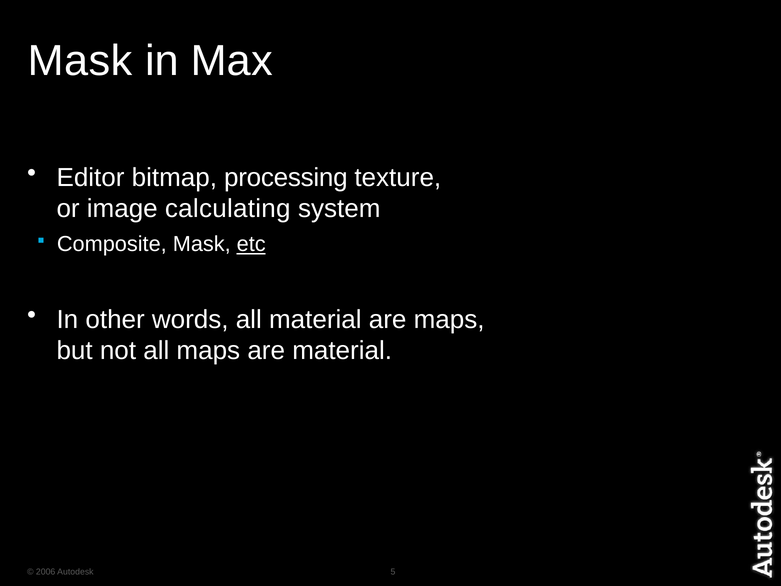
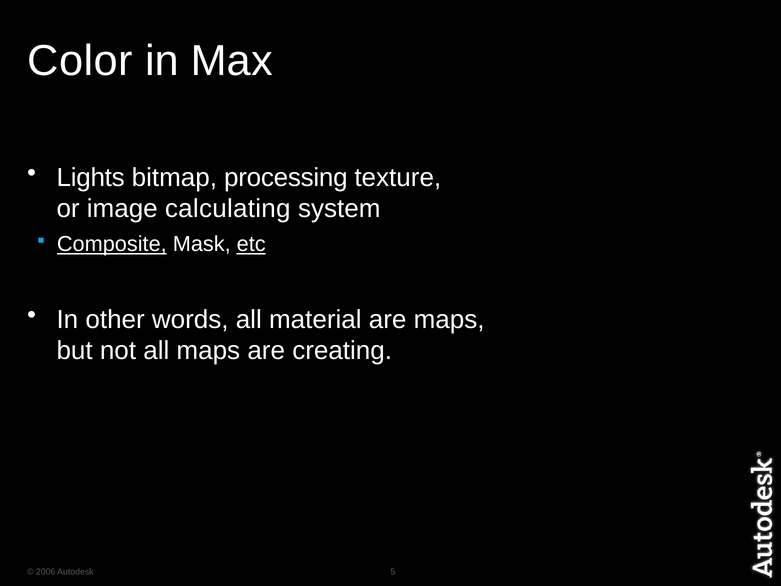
Mask at (80, 61): Mask -> Color
Editor: Editor -> Lights
Composite underline: none -> present
are material: material -> creating
